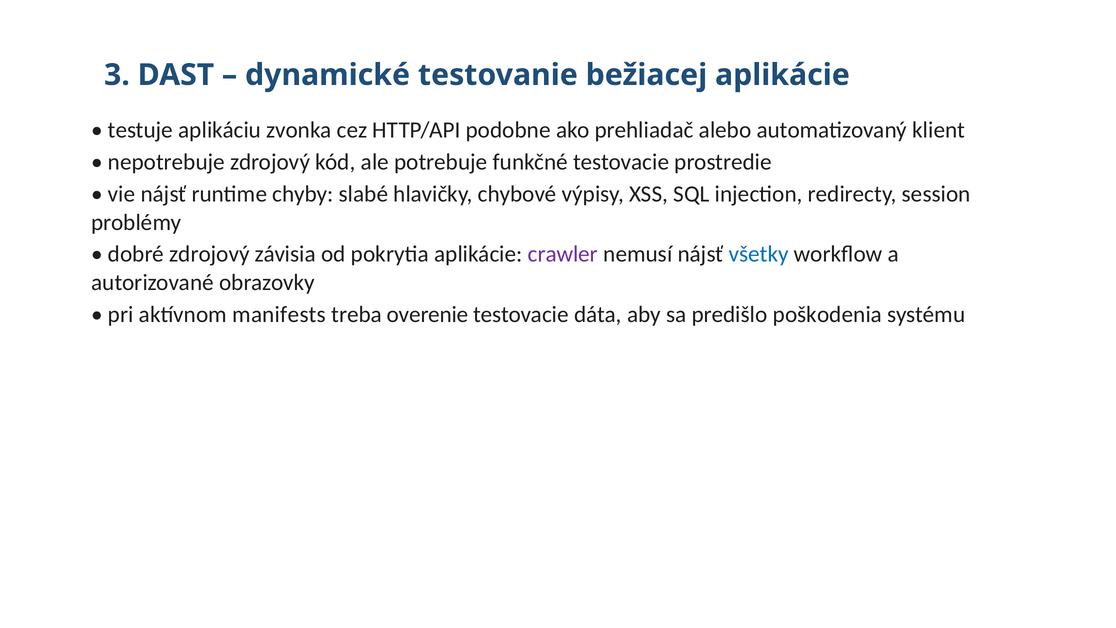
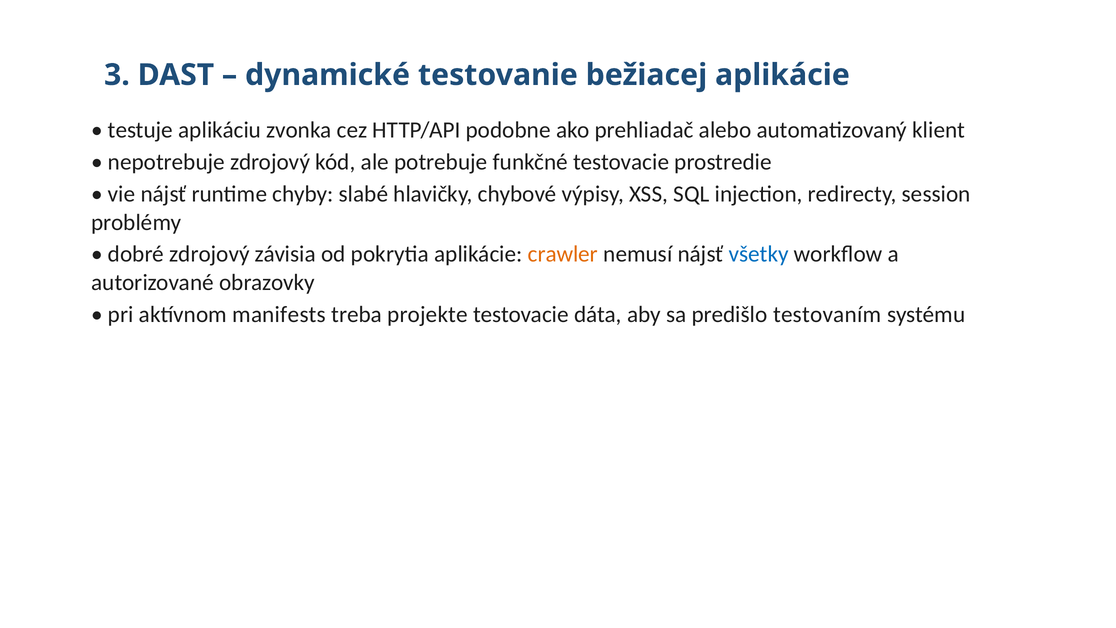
crawler colour: purple -> orange
overenie: overenie -> projekte
poškodenia: poškodenia -> testovaním
